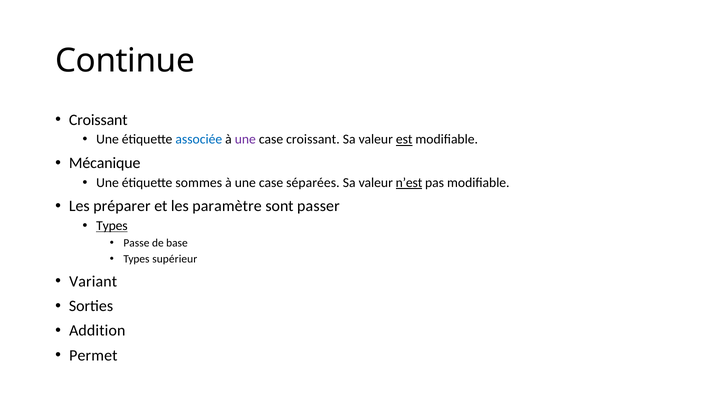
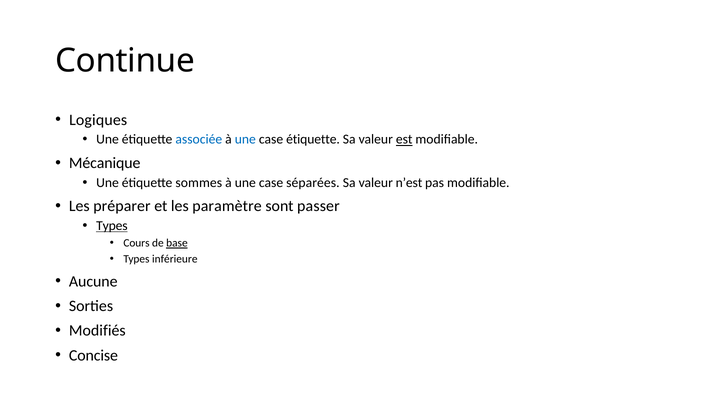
Croissant at (98, 120): Croissant -> Logiques
une at (245, 140) colour: purple -> blue
case croissant: croissant -> étiquette
n’est underline: present -> none
Passe: Passe -> Cours
base underline: none -> present
supérieur: supérieur -> inférieure
Variant: Variant -> Aucune
Addition: Addition -> Modifiés
Permet: Permet -> Concise
